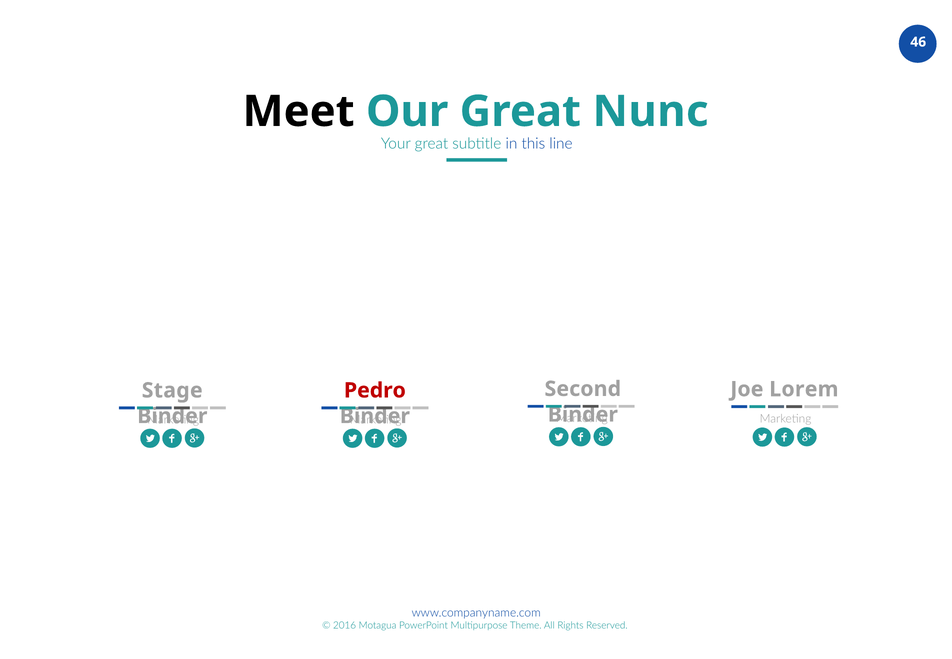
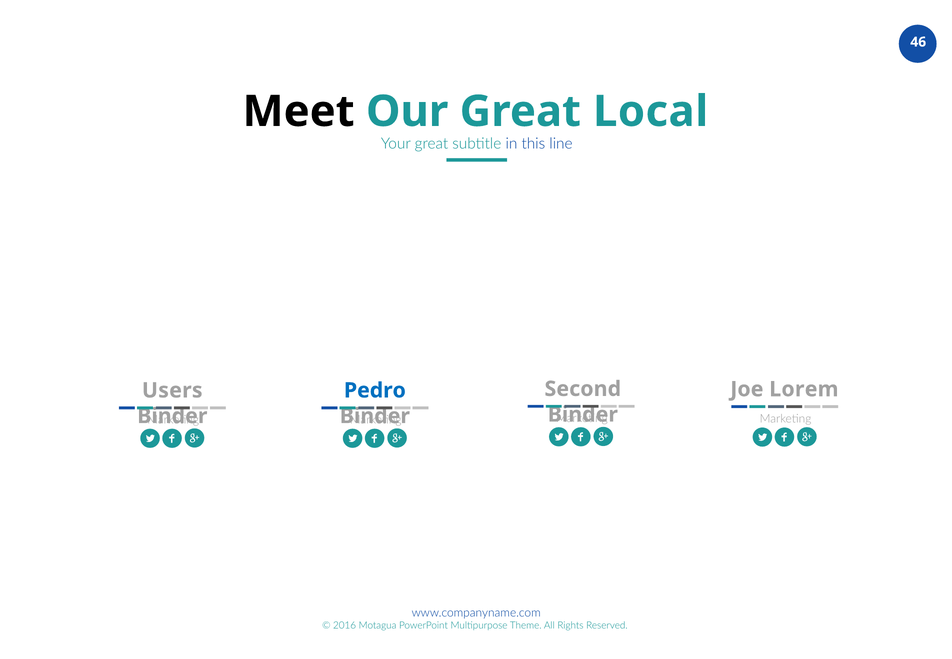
Nunc: Nunc -> Local
Stage: Stage -> Users
Pedro colour: red -> blue
